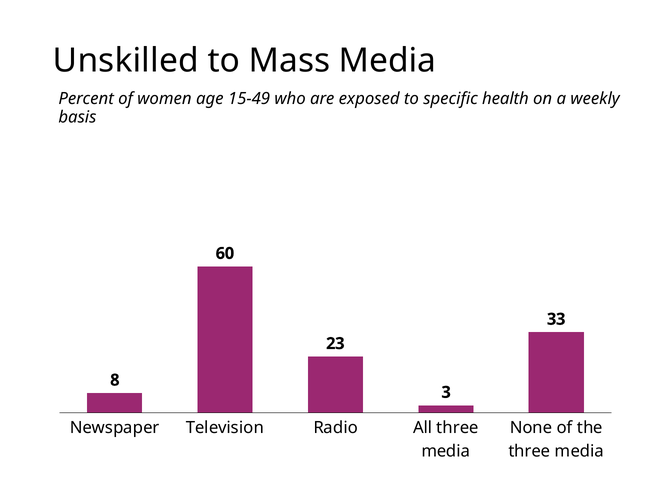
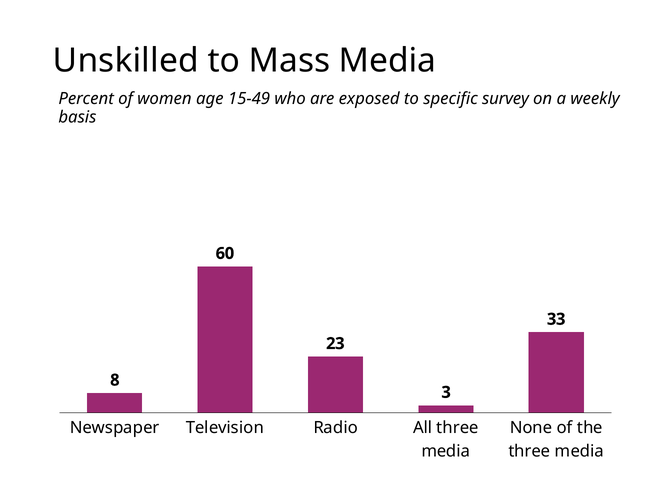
health: health -> survey
